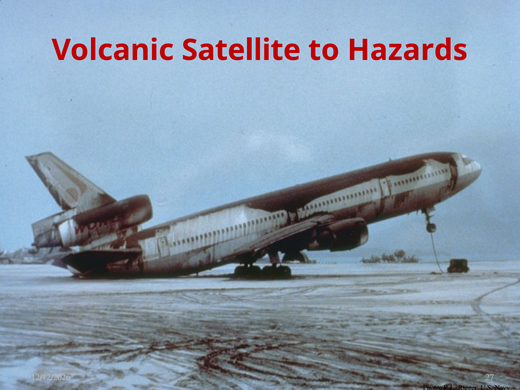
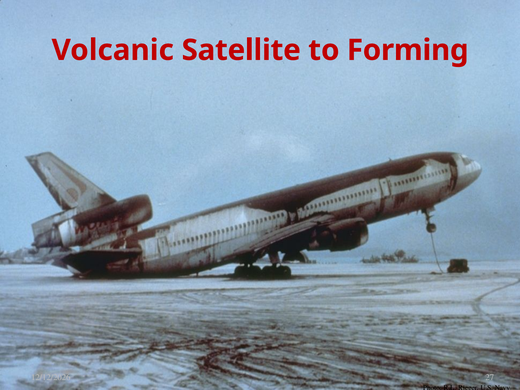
Hazards: Hazards -> Forming
